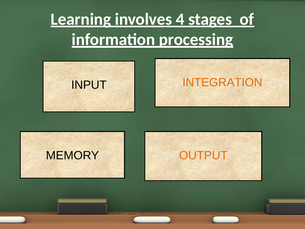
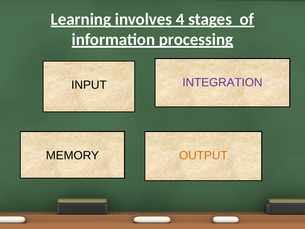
INTEGRATION colour: orange -> purple
